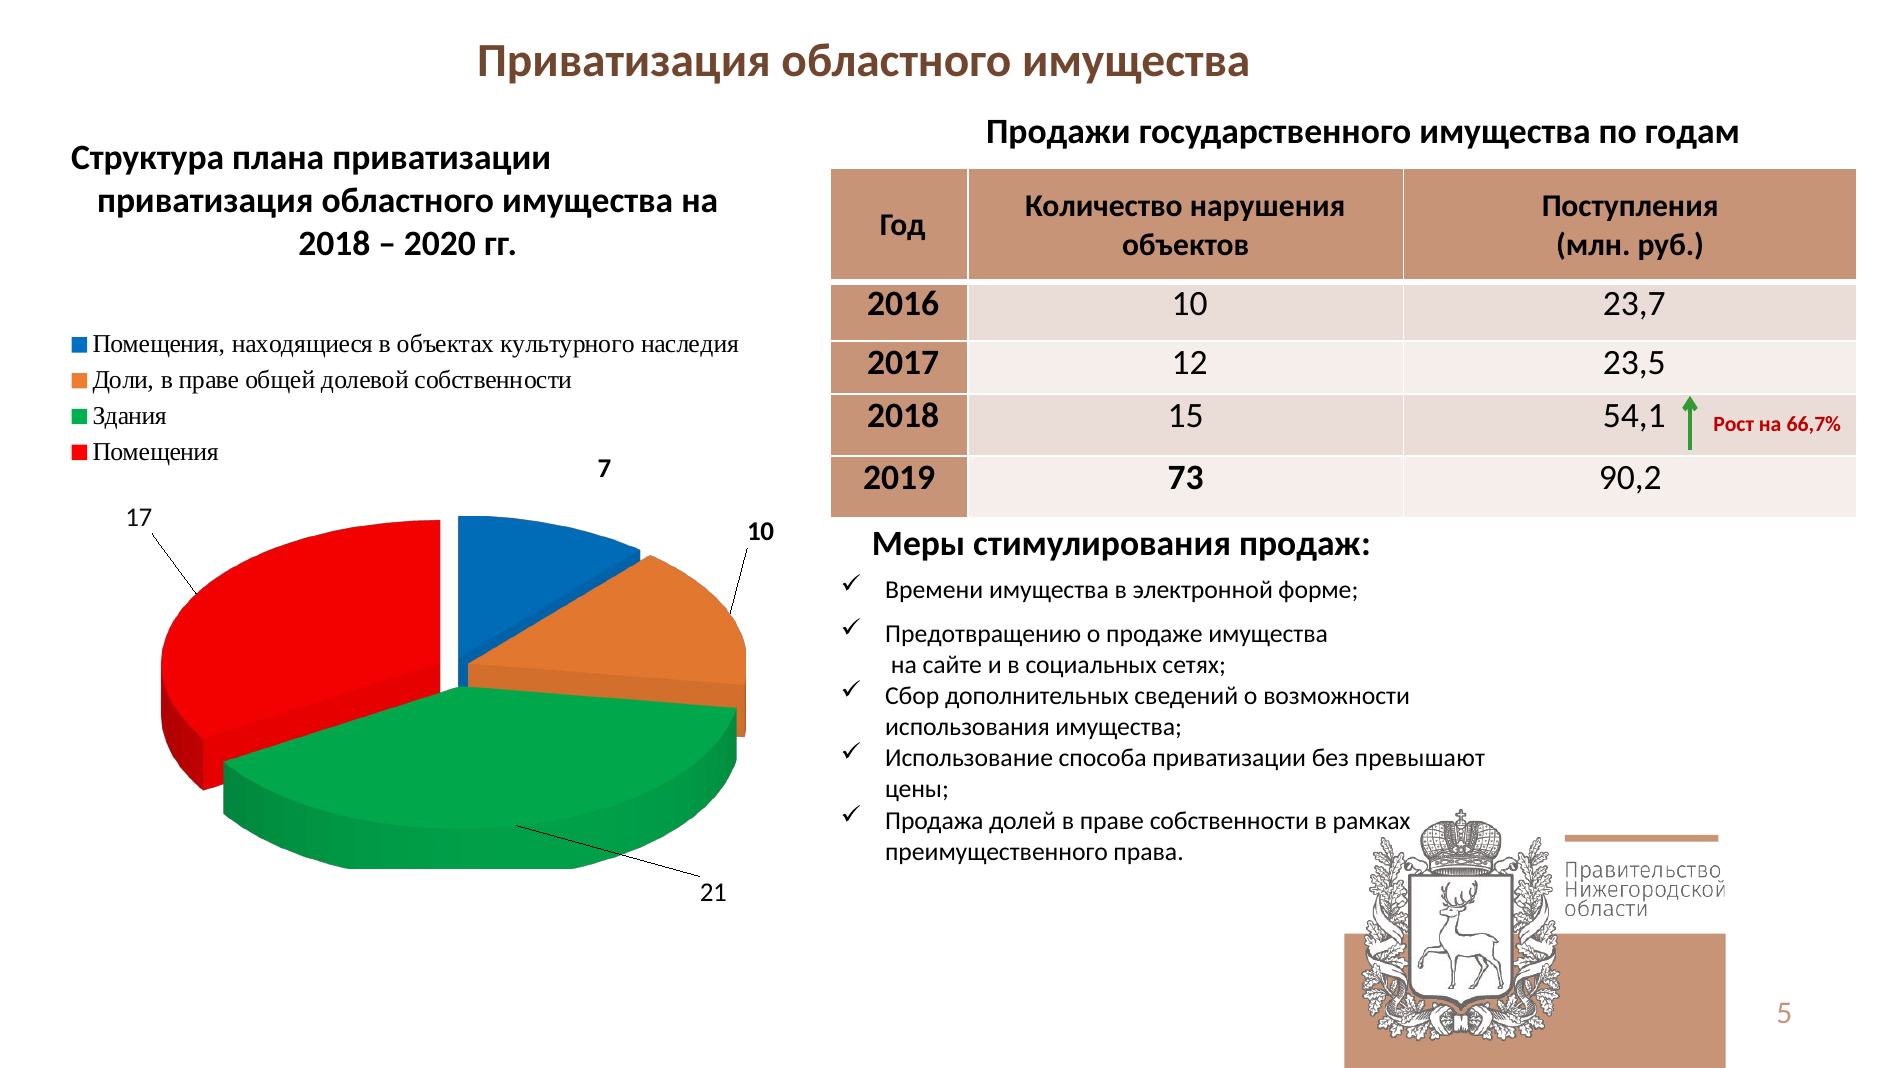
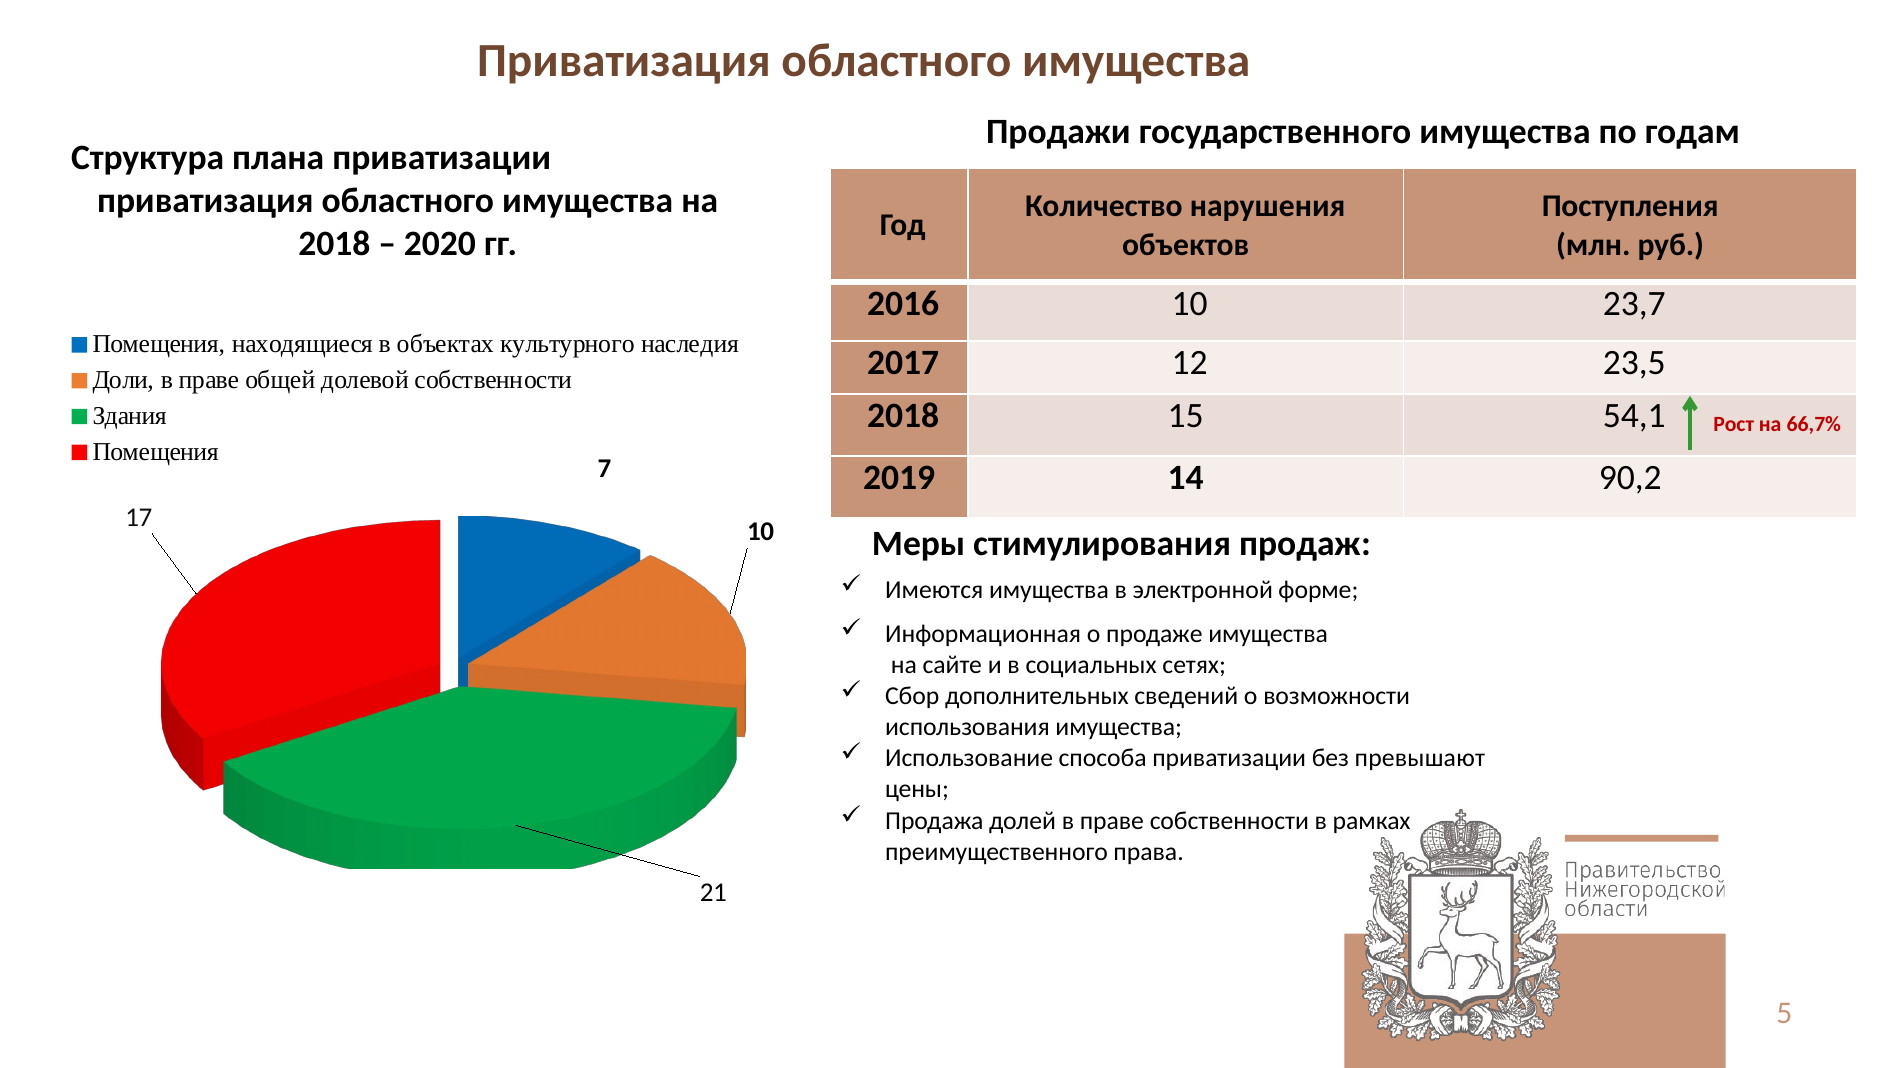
73: 73 -> 14
Времени: Времени -> Имеются
Предотвращению: Предотвращению -> Информационная
